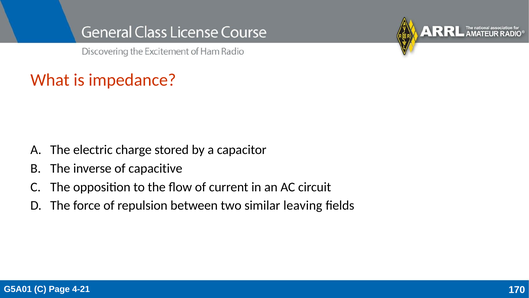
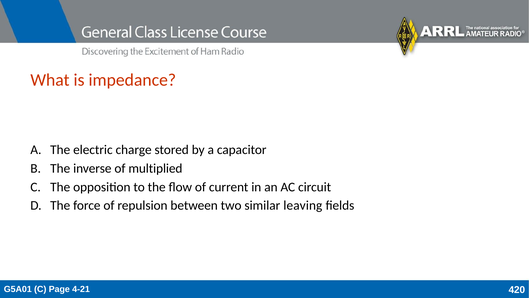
capacitive: capacitive -> multiplied
170: 170 -> 420
